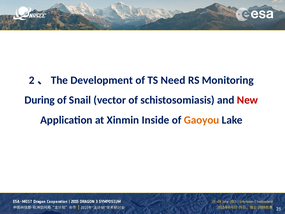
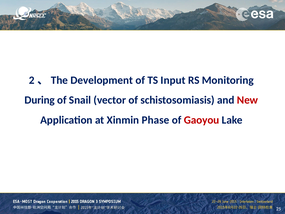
Need: Need -> Input
Inside: Inside -> Phase
Gaoyou colour: orange -> red
